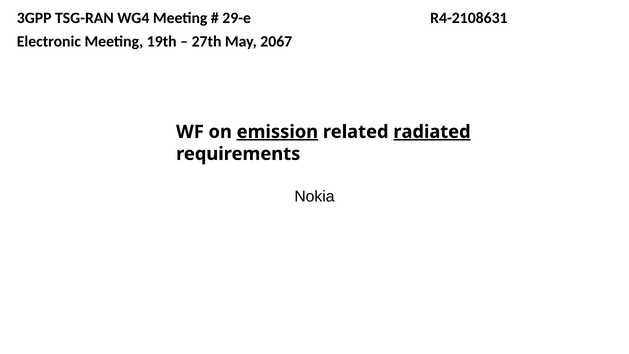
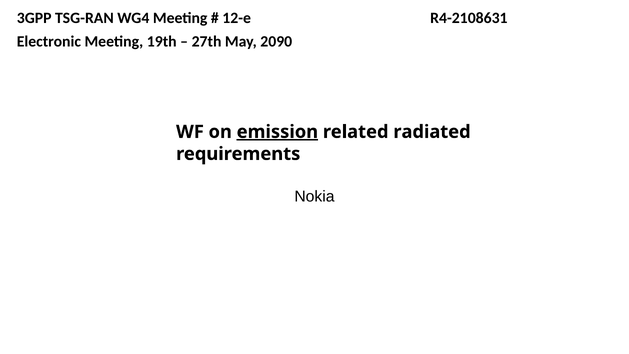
29-e: 29-e -> 12-e
2067: 2067 -> 2090
radiated underline: present -> none
